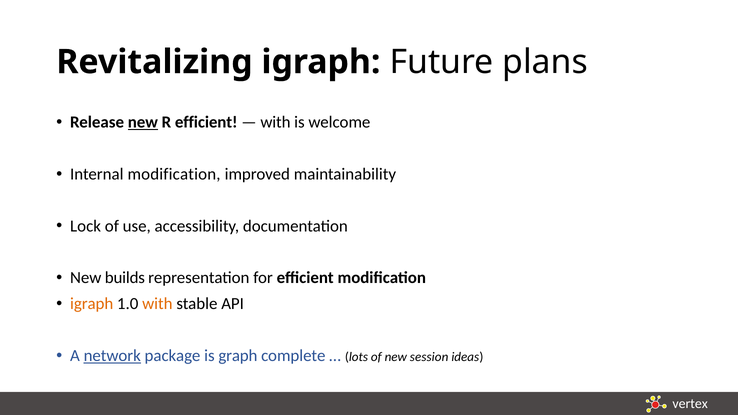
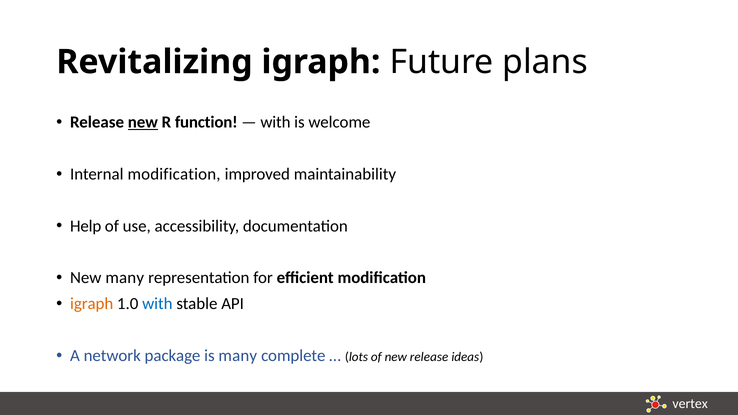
R efficient: efficient -> function
Lock: Lock -> Help
New builds: builds -> many
with at (157, 304) colour: orange -> blue
network underline: present -> none
is graph: graph -> many
new session: session -> release
